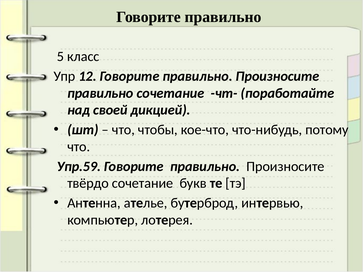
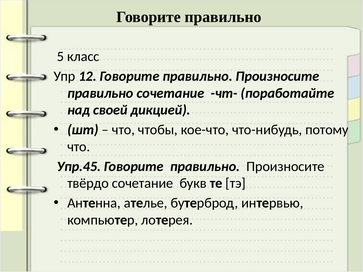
Упр.59: Упр.59 -> Упр.45
